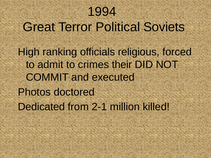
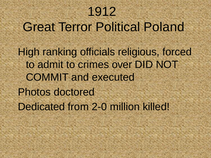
1994: 1994 -> 1912
Soviets: Soviets -> Poland
their: their -> over
2-1: 2-1 -> 2-0
